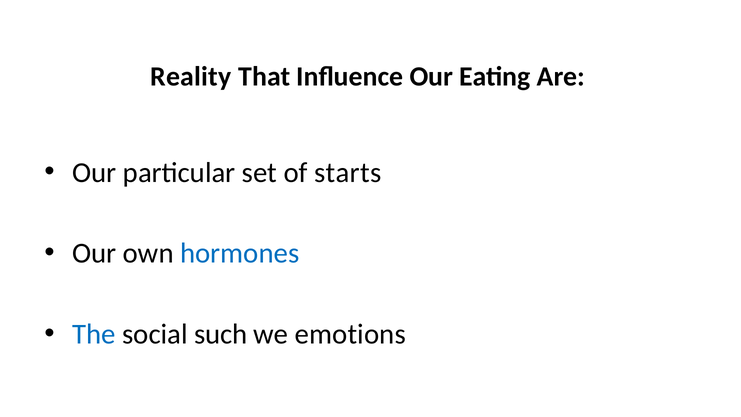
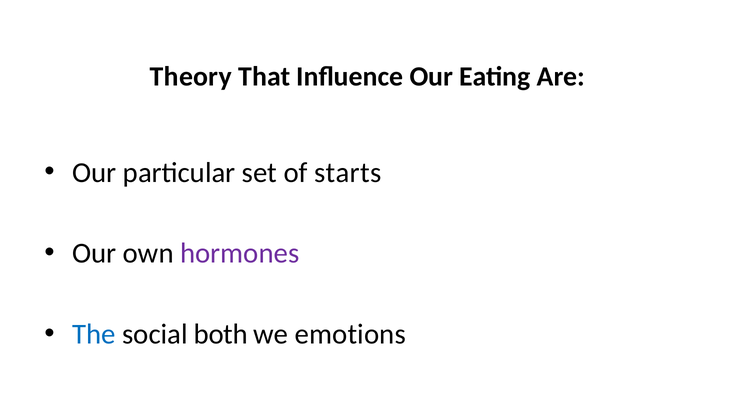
Reality: Reality -> Theory
hormones colour: blue -> purple
such: such -> both
